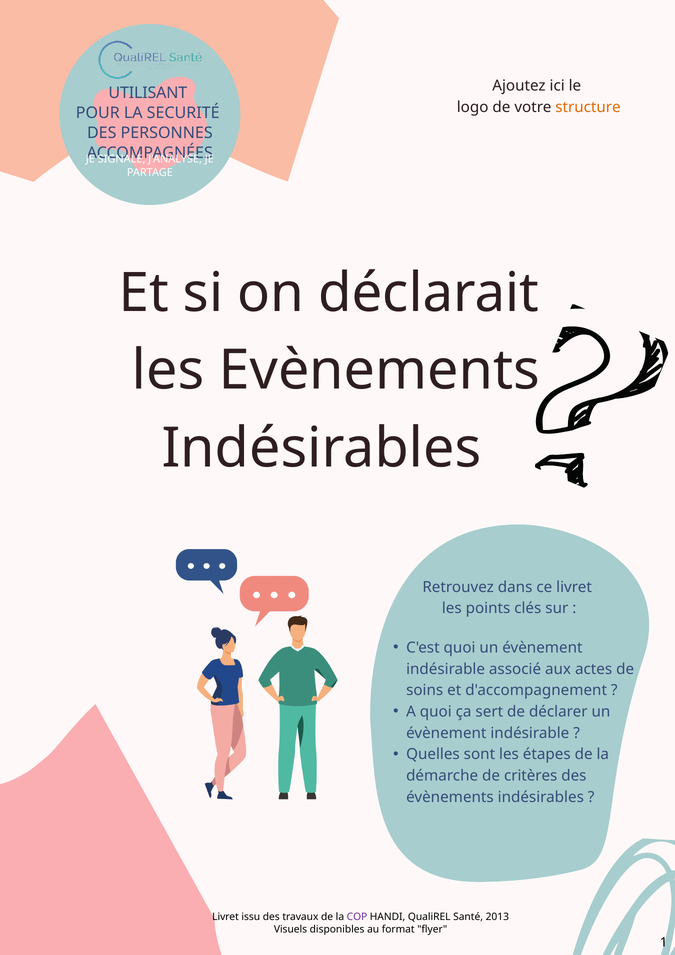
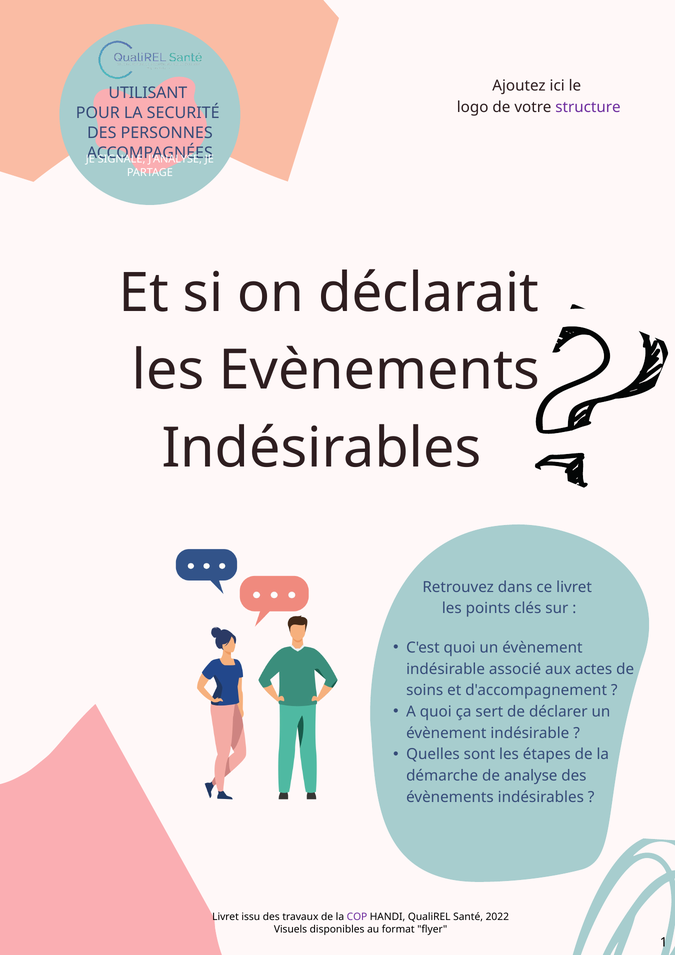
structure colour: orange -> purple
critères: critères -> analyse
2013: 2013 -> 2022
